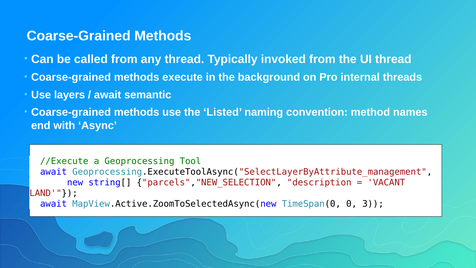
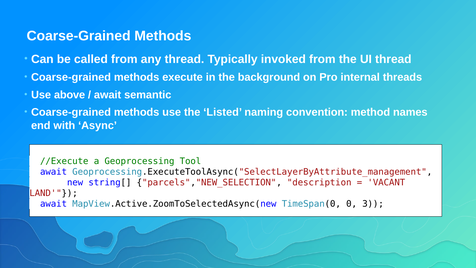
layers: layers -> above
